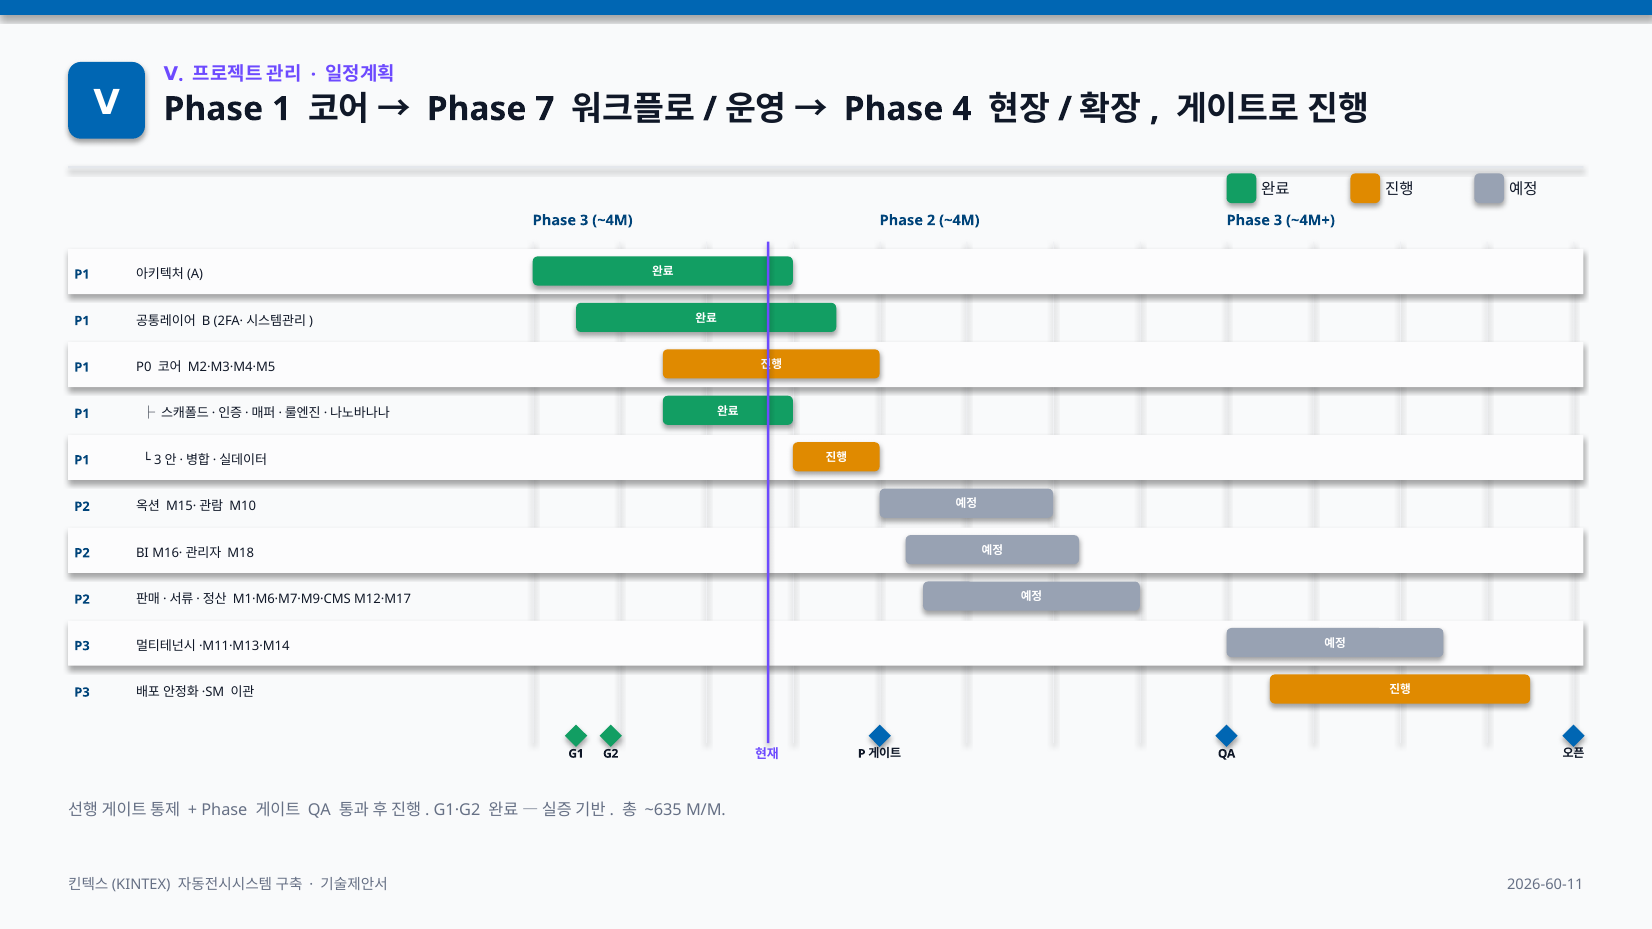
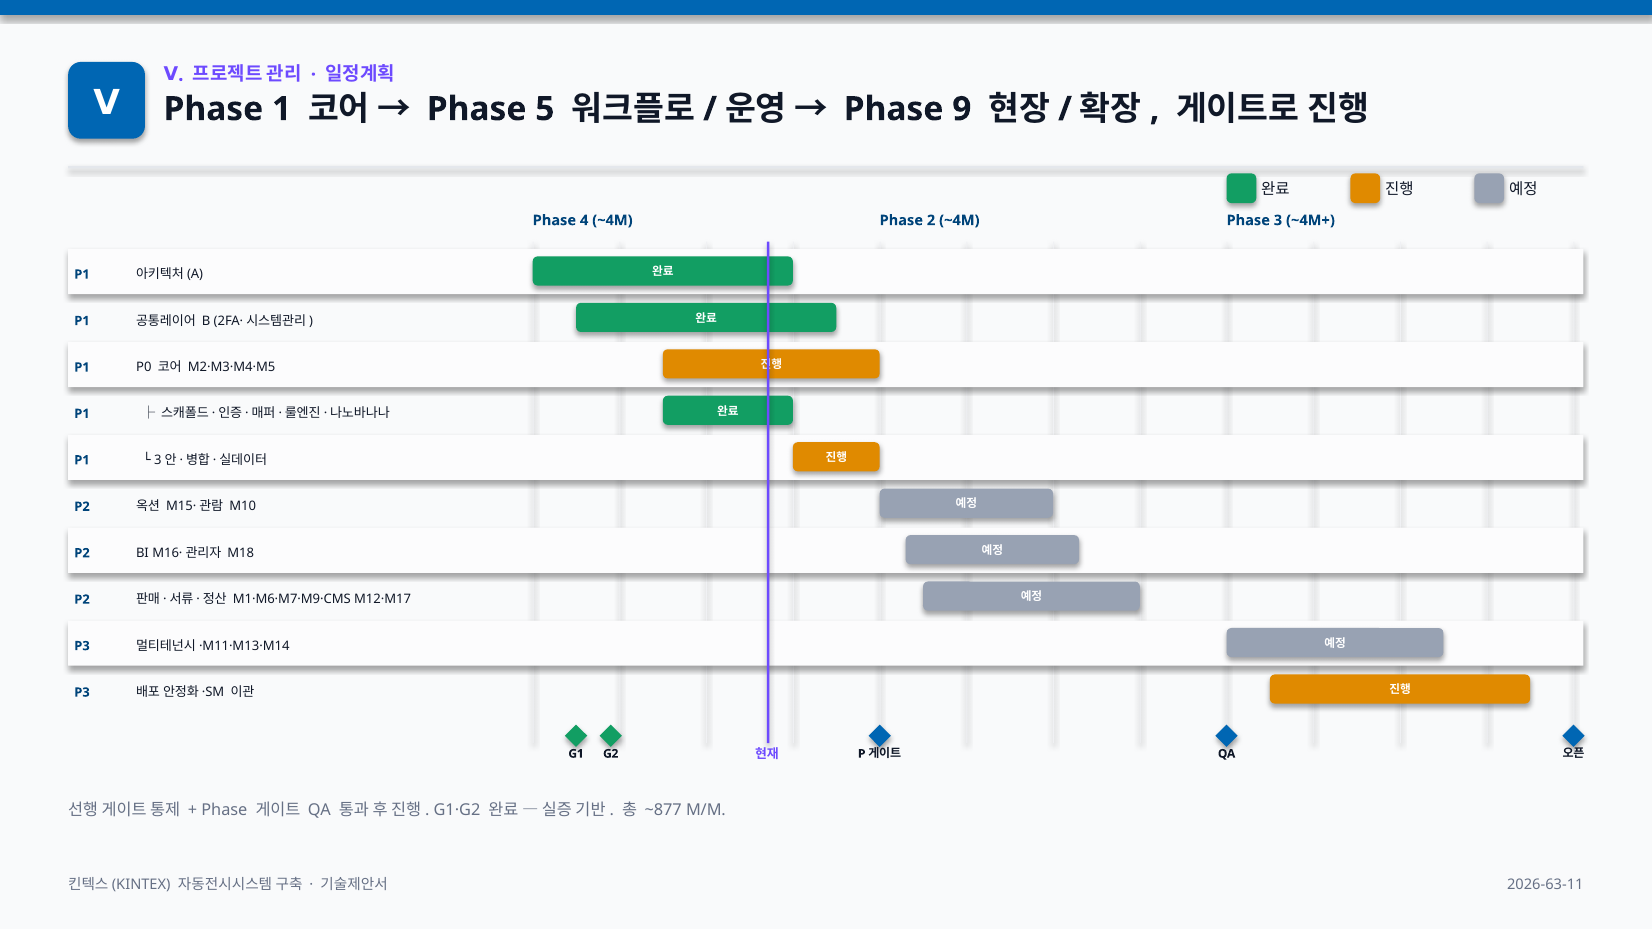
7: 7 -> 5
4: 4 -> 9
3 at (584, 220): 3 -> 4
~635: ~635 -> ~877
2026-60-11: 2026-60-11 -> 2026-63-11
